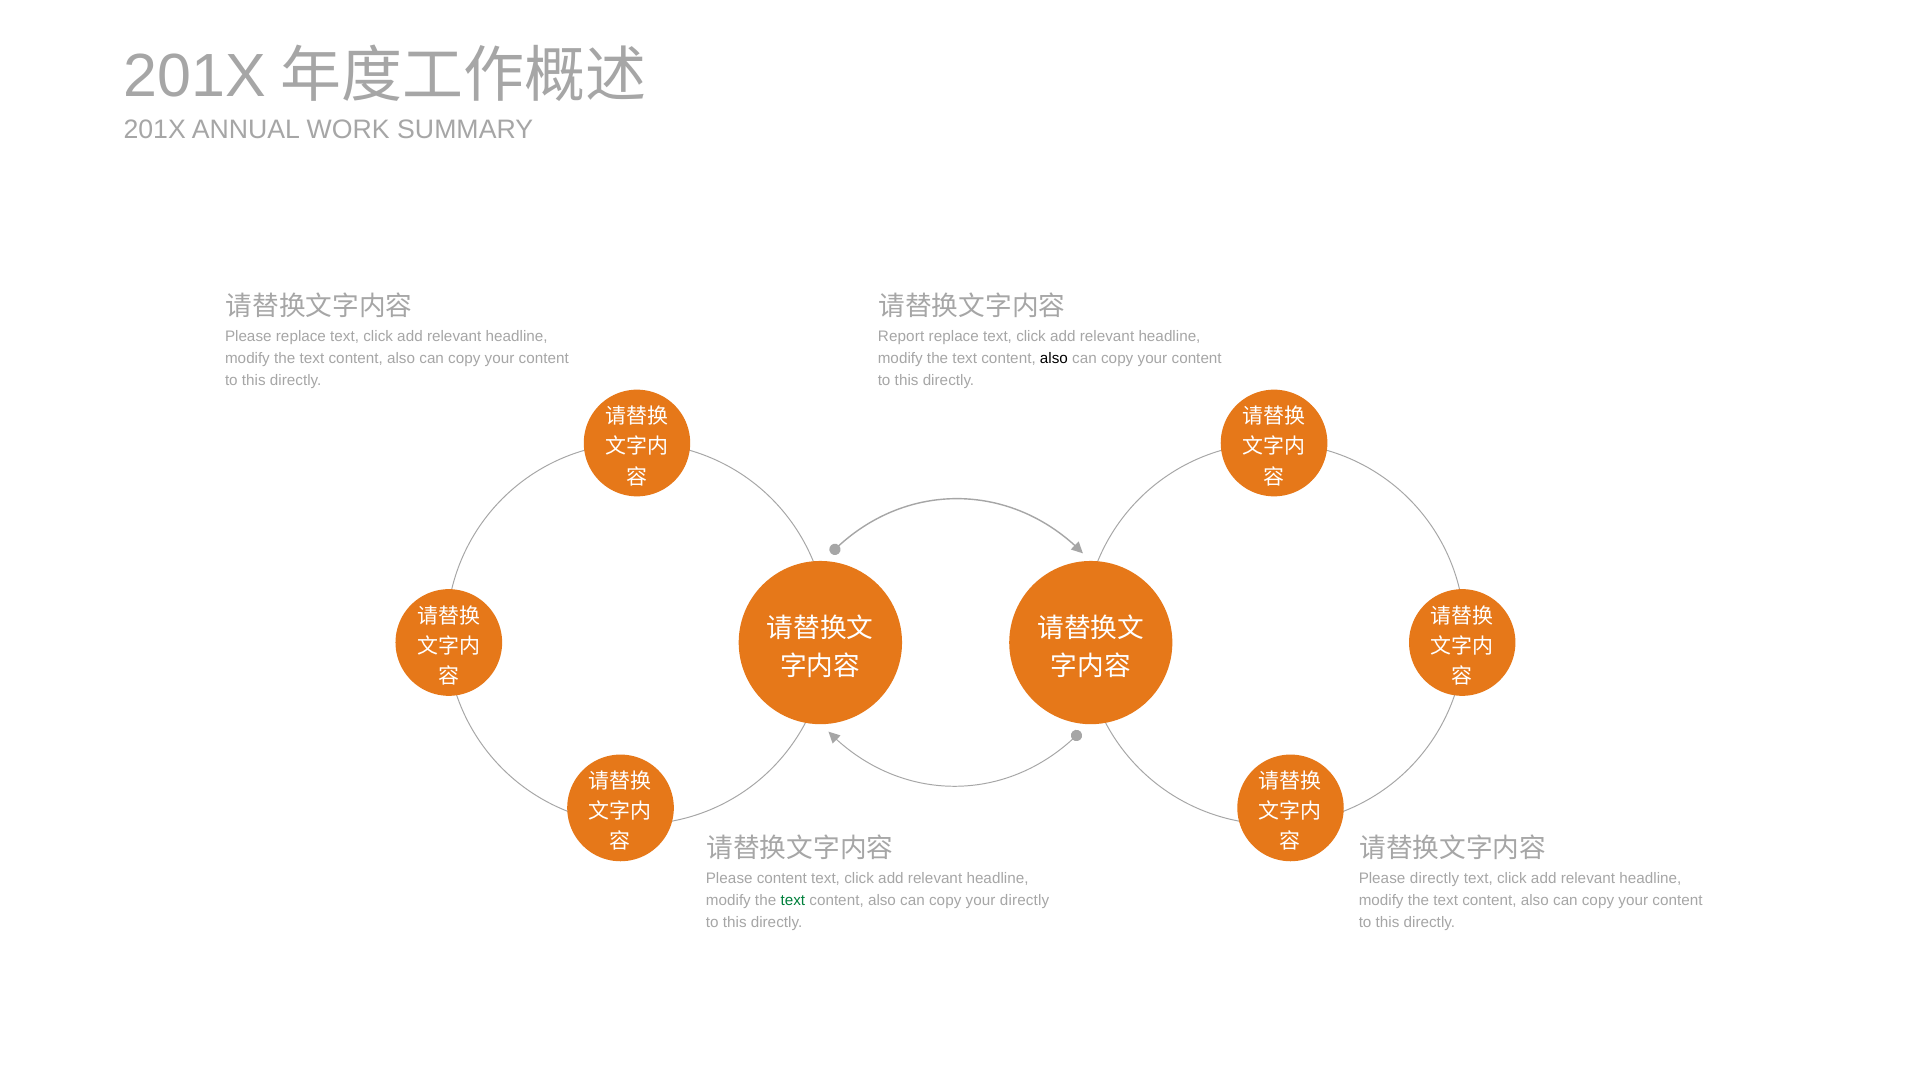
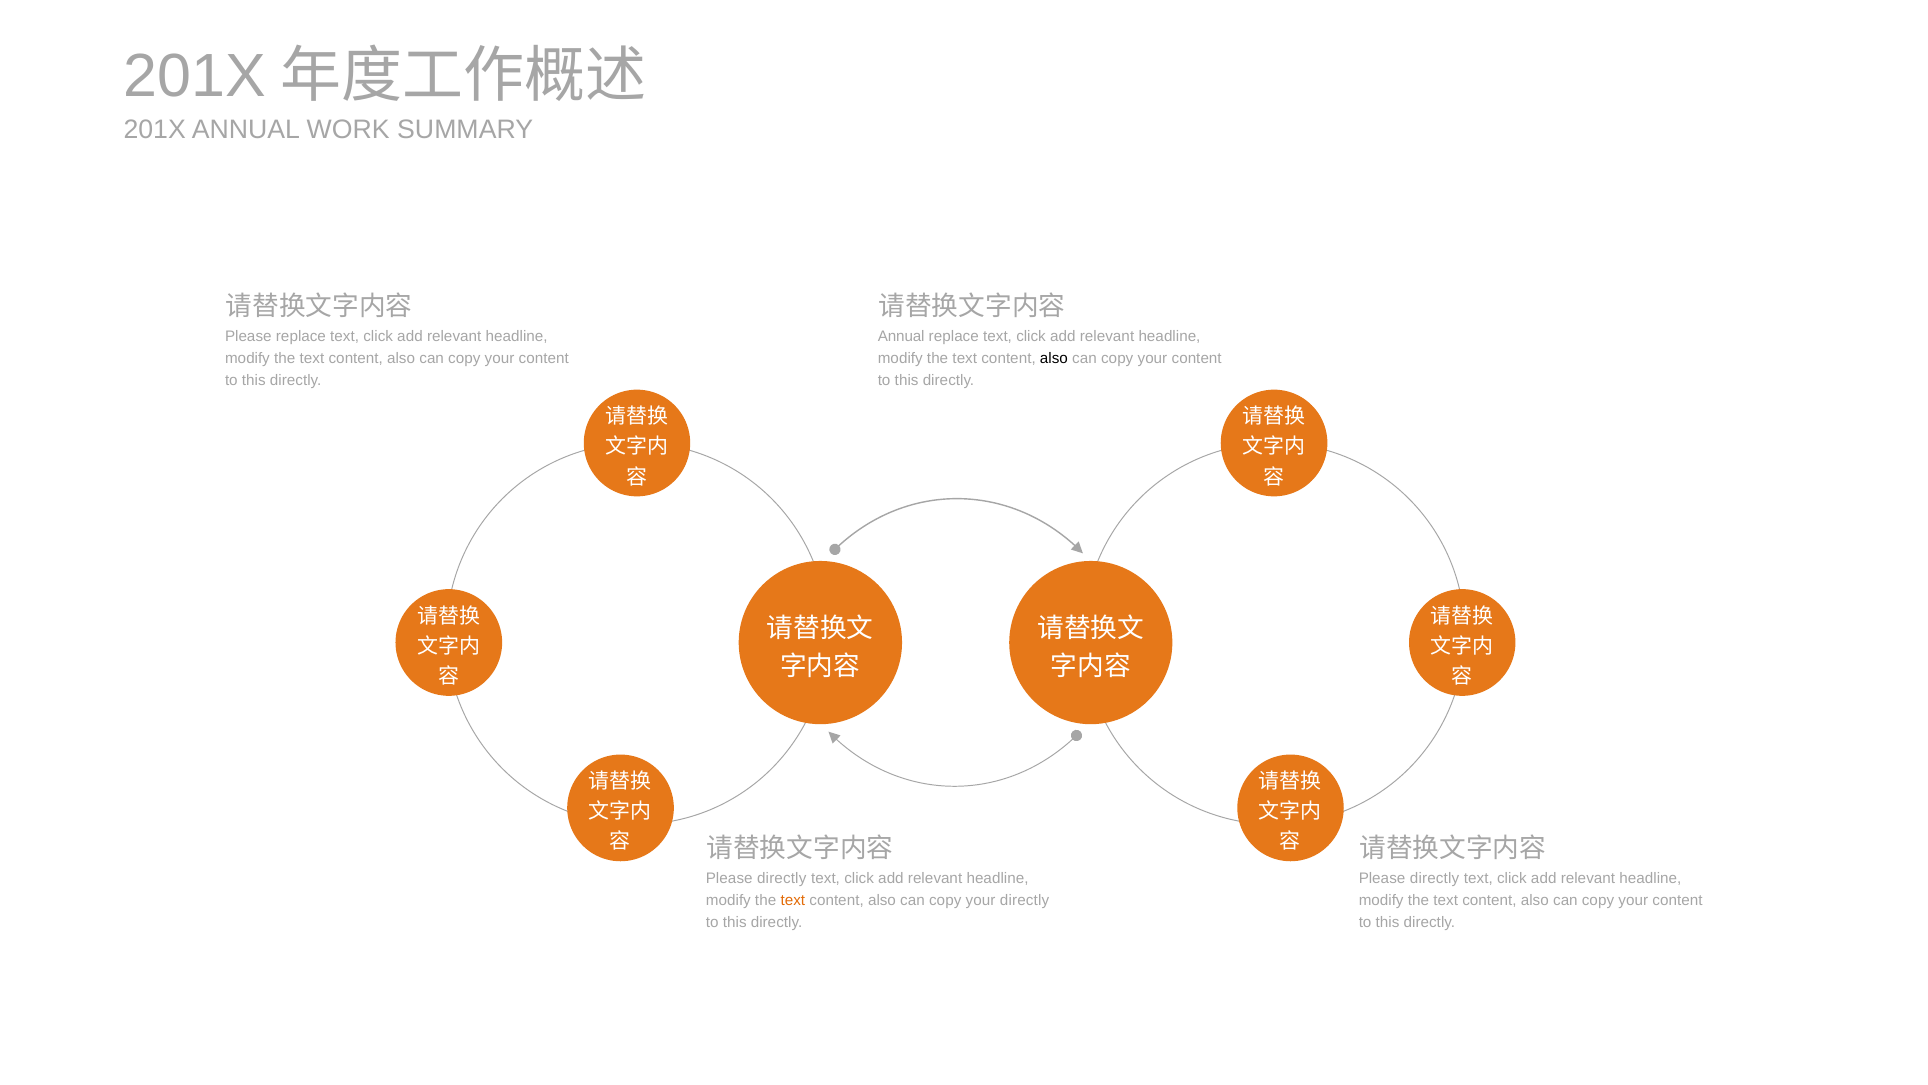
Report at (901, 337): Report -> Annual
content at (782, 878): content -> directly
text at (793, 900) colour: green -> orange
